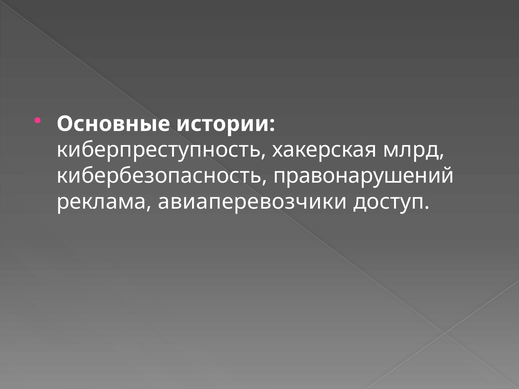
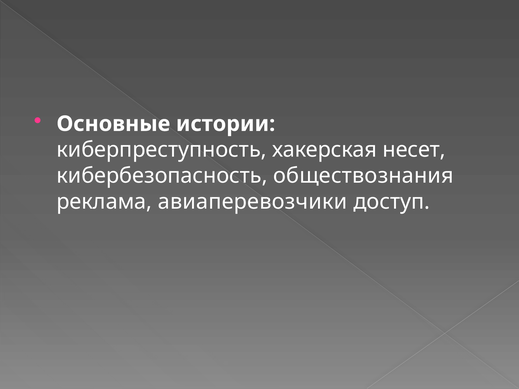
млрд: млрд -> несет
правонарушений: правонарушений -> обществознания
